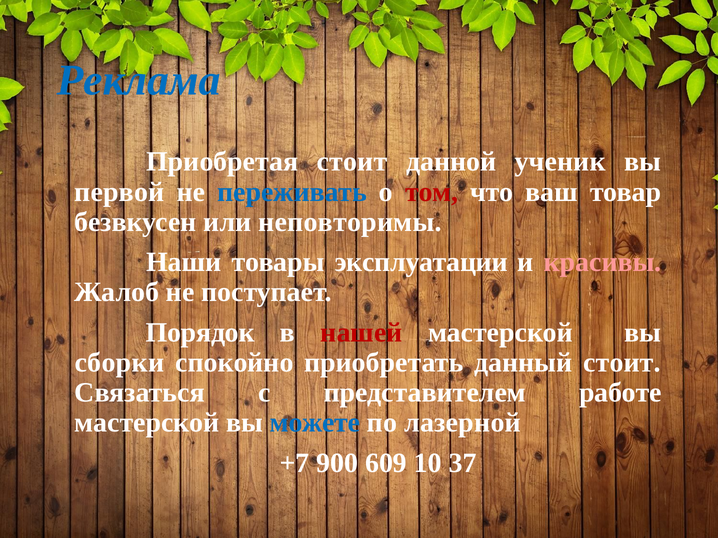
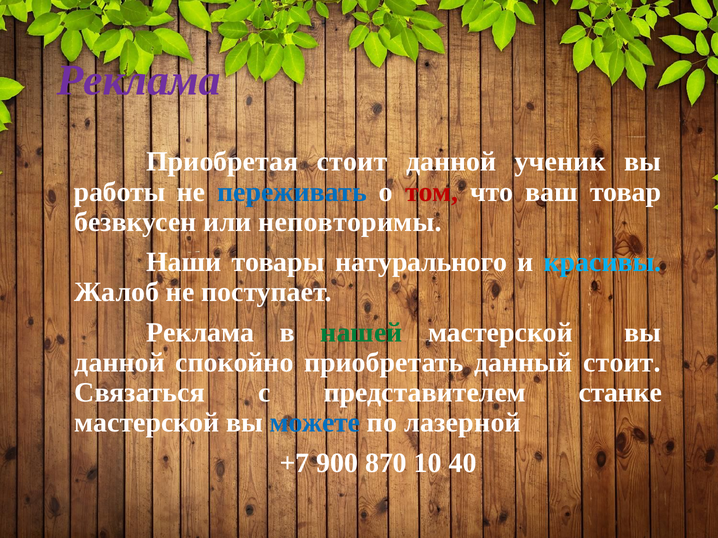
Реклама at (139, 80) colour: blue -> purple
первой: первой -> работы
эксплуатации: эксплуатации -> натурального
красивы colour: pink -> light blue
Порядок at (200, 333): Порядок -> Реклама
нашей colour: red -> green
сборки at (119, 363): сборки -> данной
работе: работе -> станке
609: 609 -> 870
37: 37 -> 40
